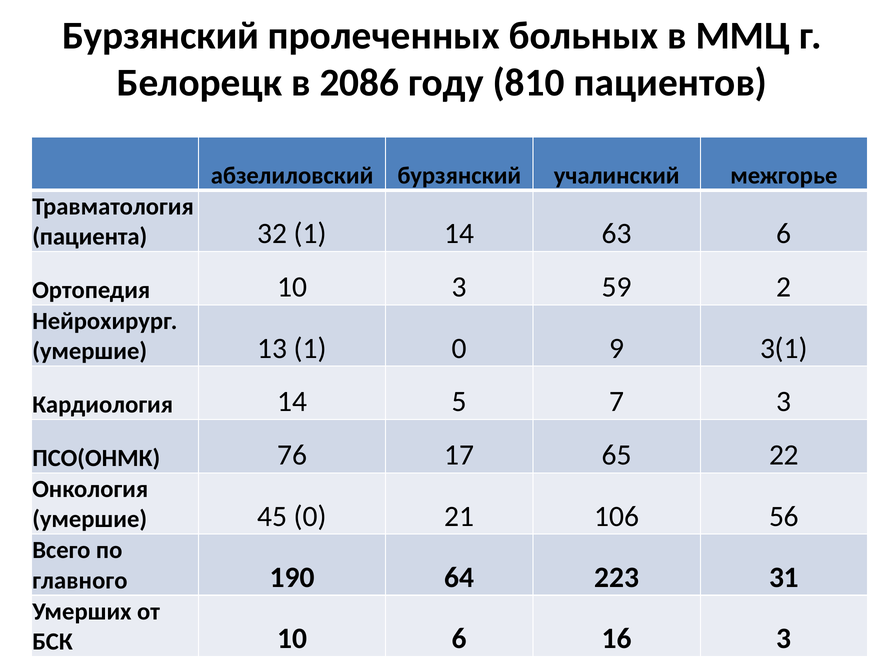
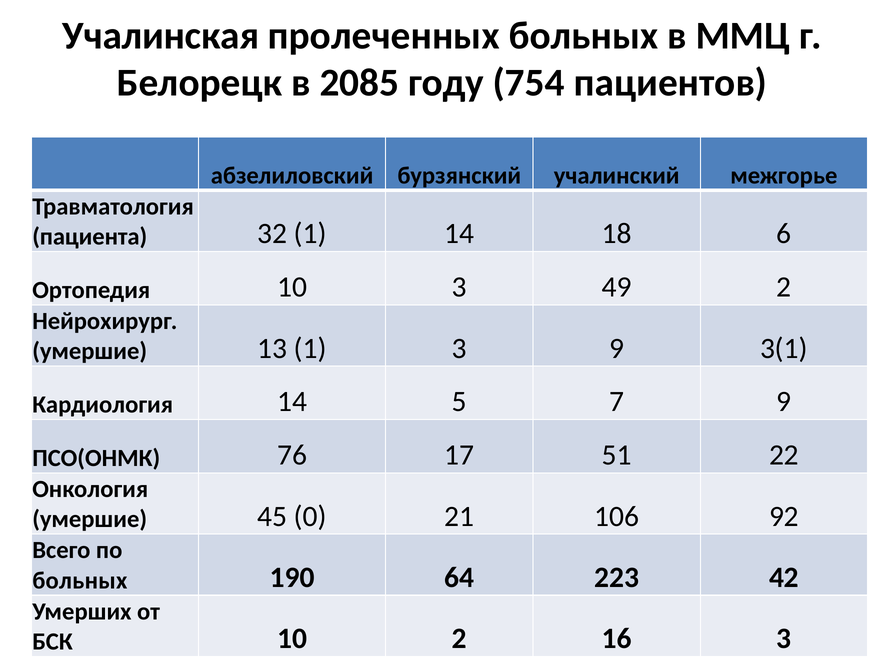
Бурзянский at (161, 36): Бурзянский -> Учалинская
2086: 2086 -> 2085
810: 810 -> 754
63: 63 -> 18
59: 59 -> 49
1 0: 0 -> 3
7 3: 3 -> 9
65: 65 -> 51
56: 56 -> 92
главного at (80, 580): главного -> больных
31: 31 -> 42
10 6: 6 -> 2
